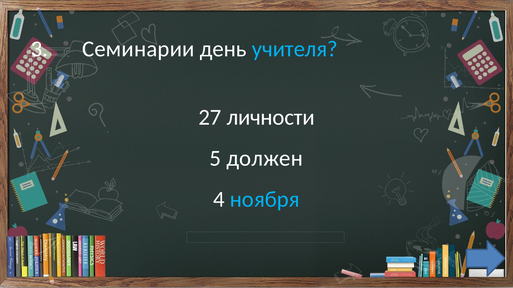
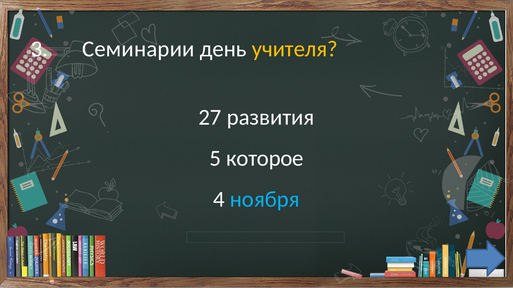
учителя colour: light blue -> yellow
личности: личности -> развития
должен: должен -> которое
